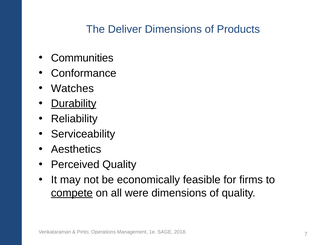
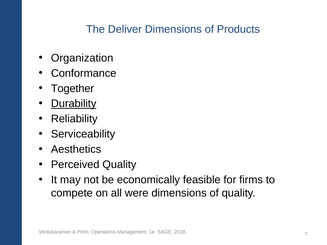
Communities: Communities -> Organization
Watches: Watches -> Together
compete underline: present -> none
